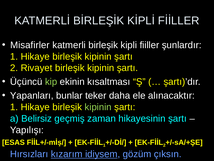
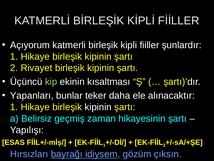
Misafirler: Misafirler -> Açıyorum
kipinin at (98, 107) colour: light green -> white
kızarım: kızarım -> bayrağı
